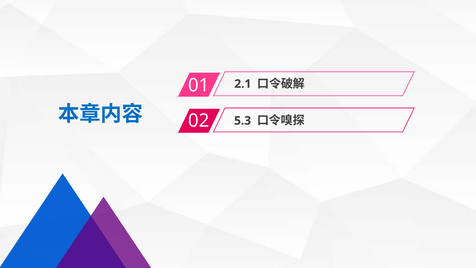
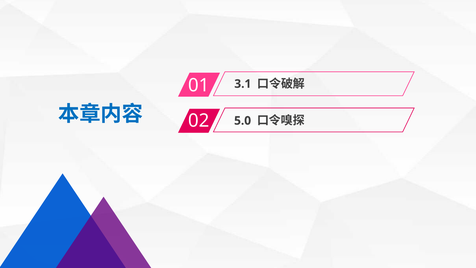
2.1: 2.1 -> 3.1
5.3: 5.3 -> 5.0
